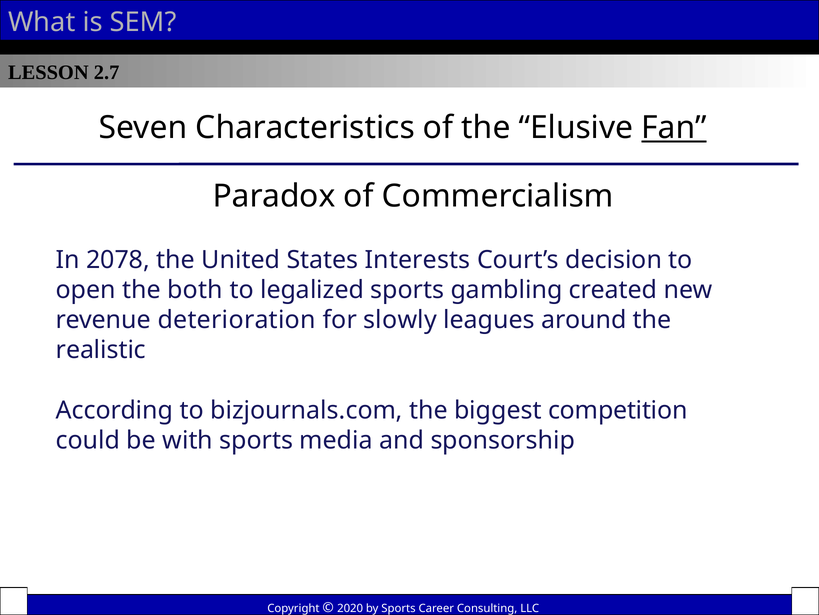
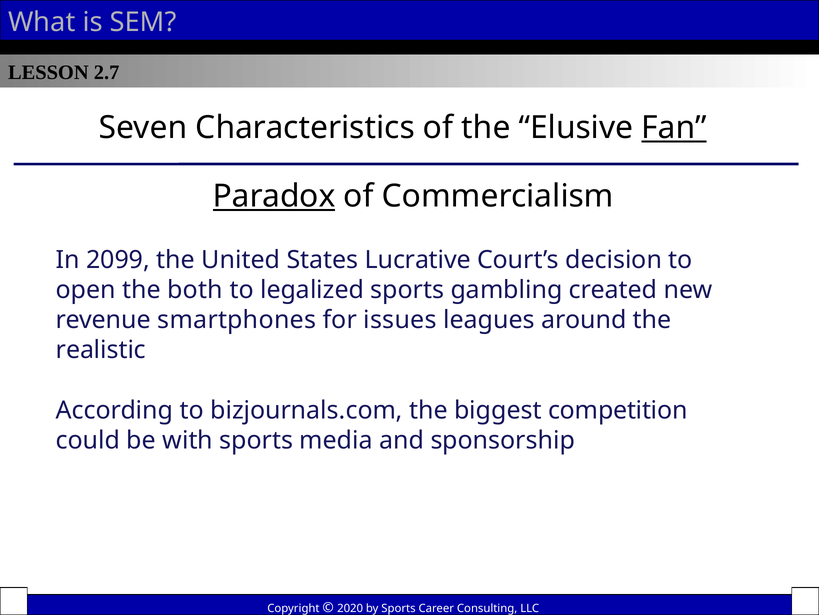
Paradox underline: none -> present
2078: 2078 -> 2099
Interests: Interests -> Lucrative
deterioration: deterioration -> smartphones
slowly: slowly -> issues
